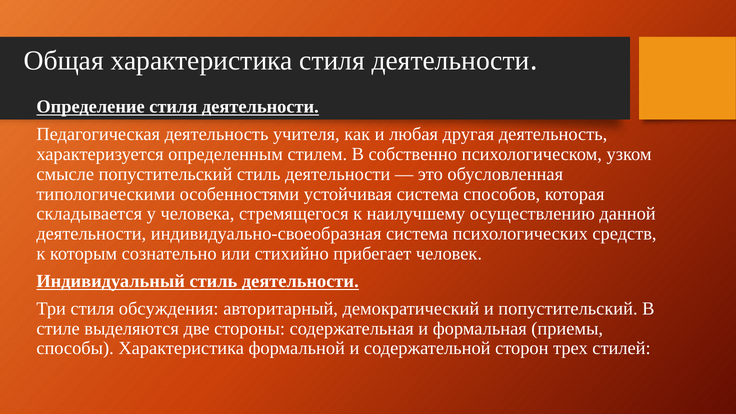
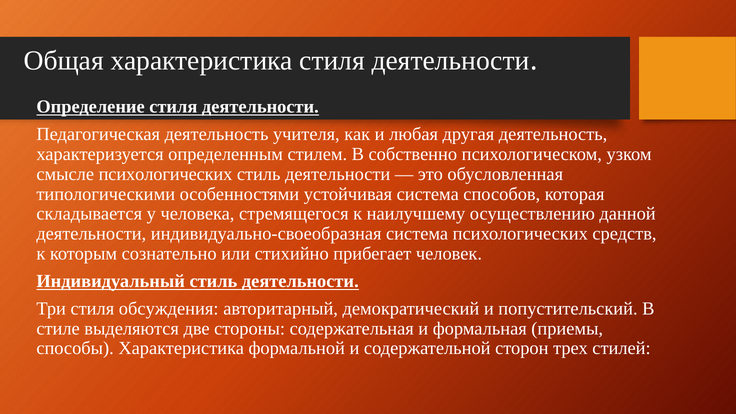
смысле попустительский: попустительский -> психологических
